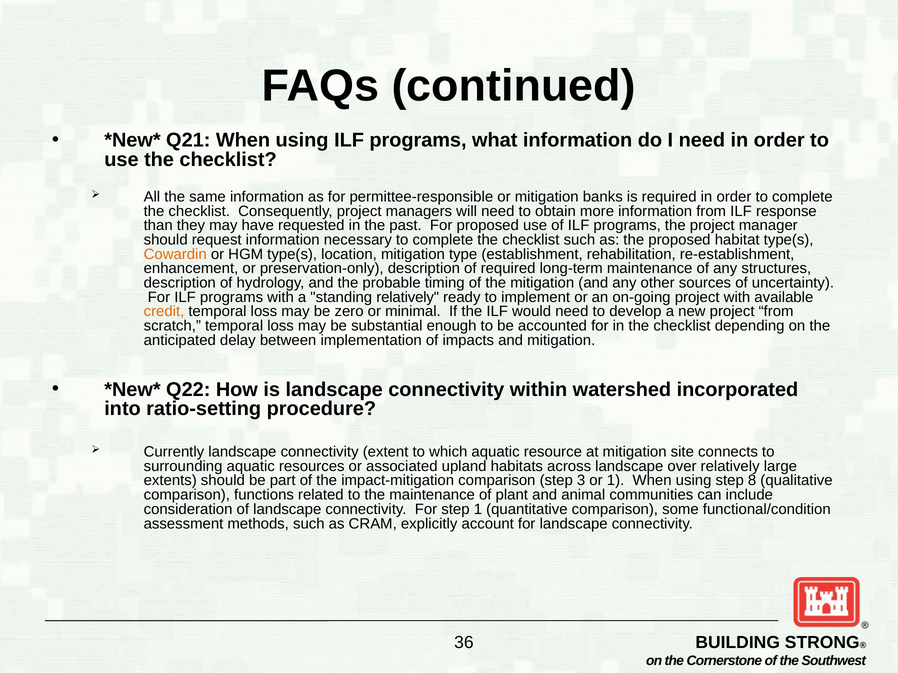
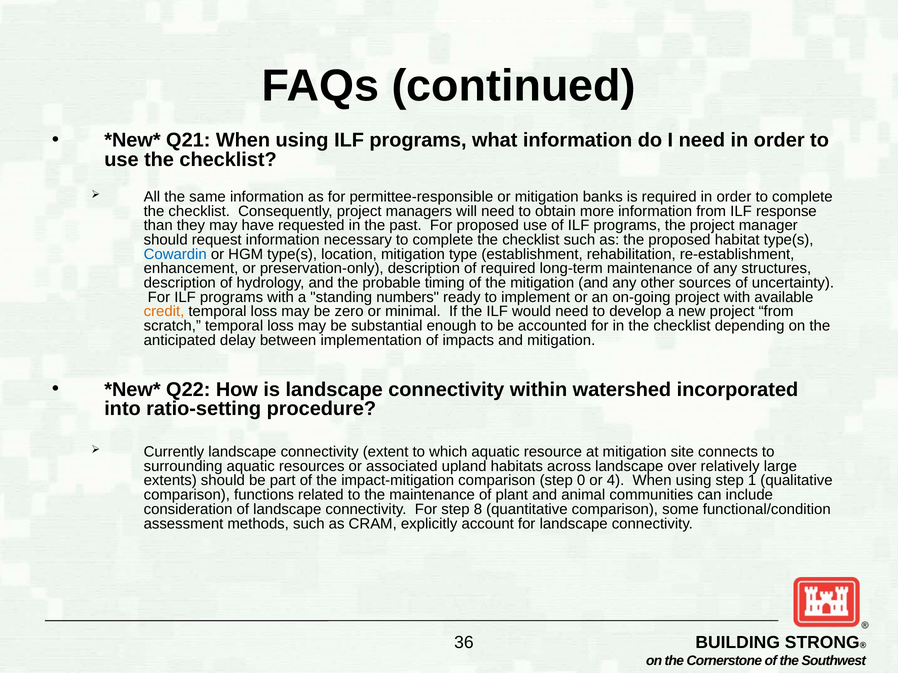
Cowardin colour: orange -> blue
standing relatively: relatively -> numbers
3: 3 -> 0
or 1: 1 -> 4
8: 8 -> 1
step 1: 1 -> 8
